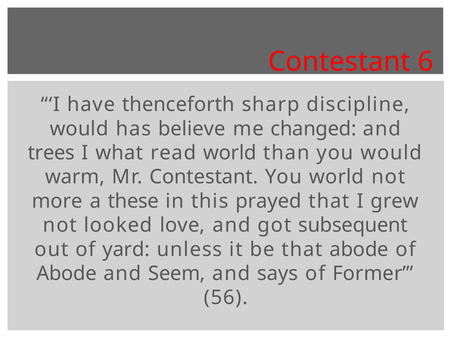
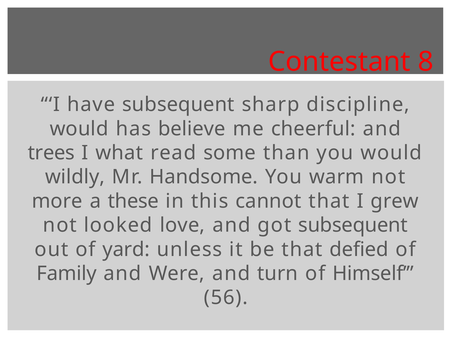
6: 6 -> 8
have thenceforth: thenceforth -> subsequent
changed: changed -> cheerful
read world: world -> some
warm: warm -> wildly
Mr Contestant: Contestant -> Handsome
You world: world -> warm
prayed: prayed -> cannot
that abode: abode -> defied
Abode at (67, 274): Abode -> Family
Seem: Seem -> Were
says: says -> turn
Former: Former -> Himself
